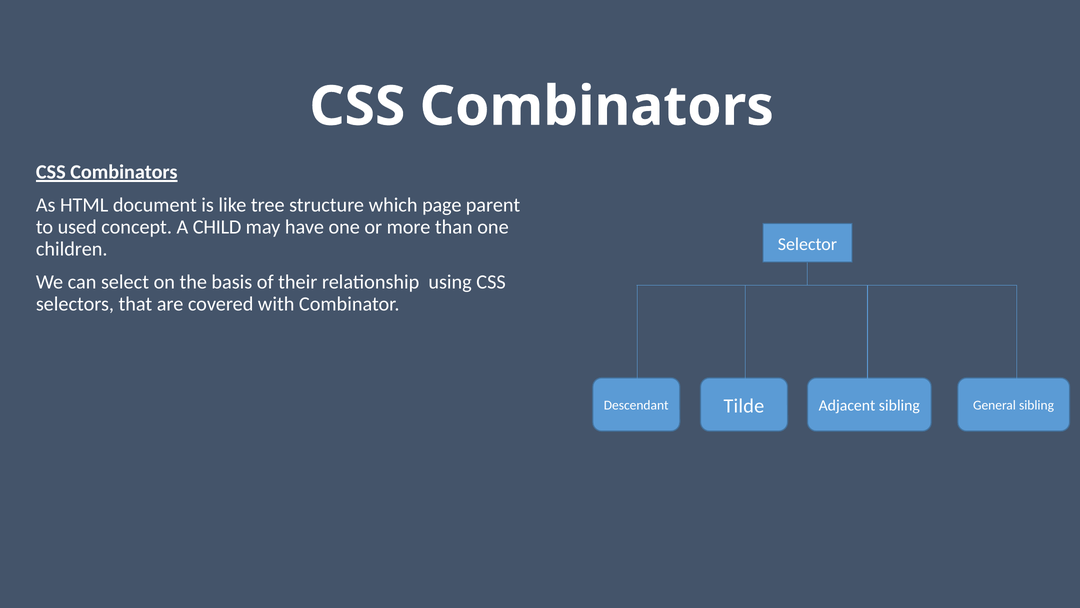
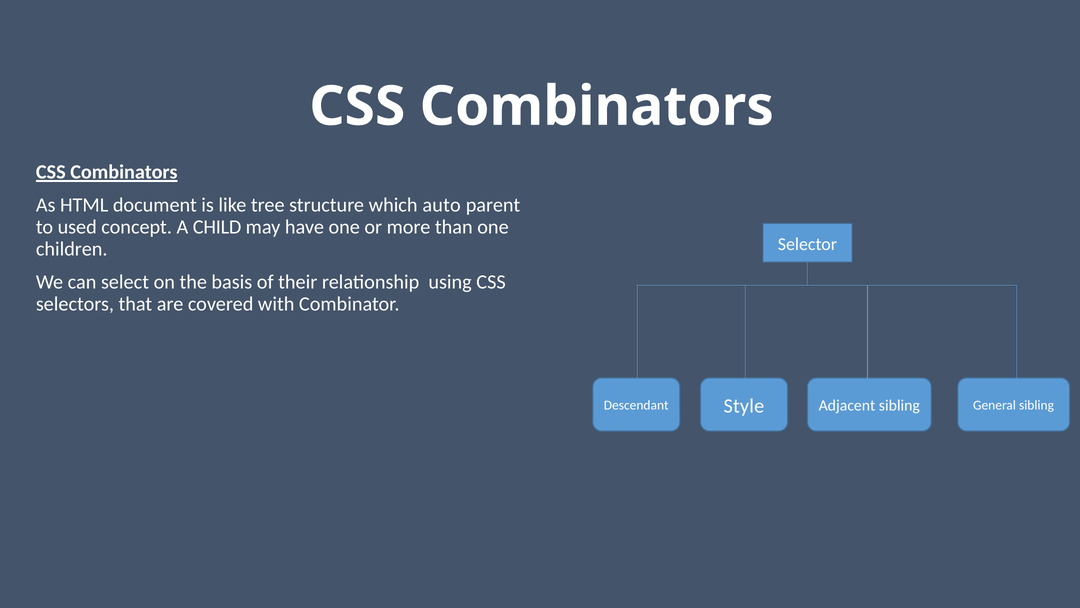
page: page -> auto
Tilde: Tilde -> Style
